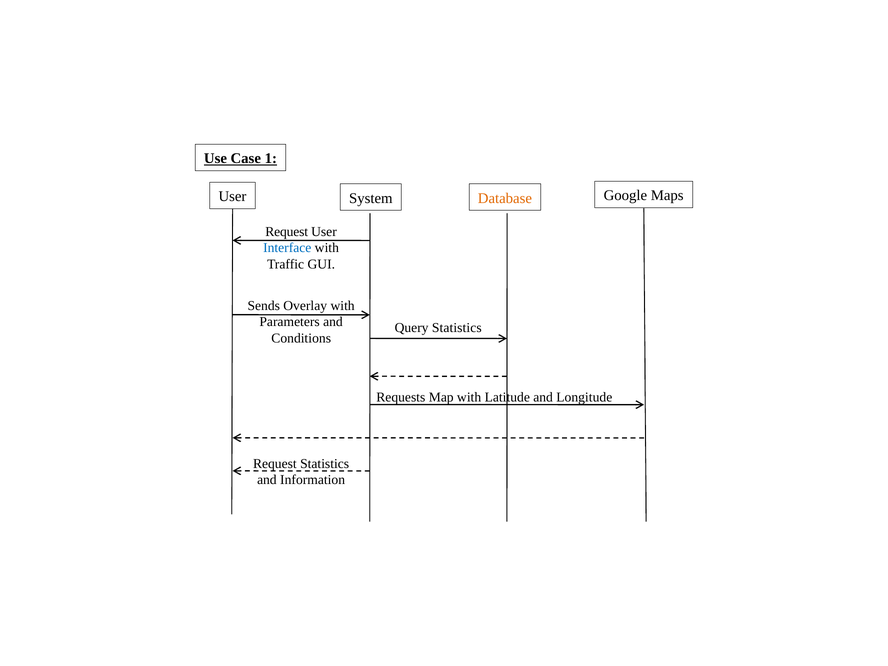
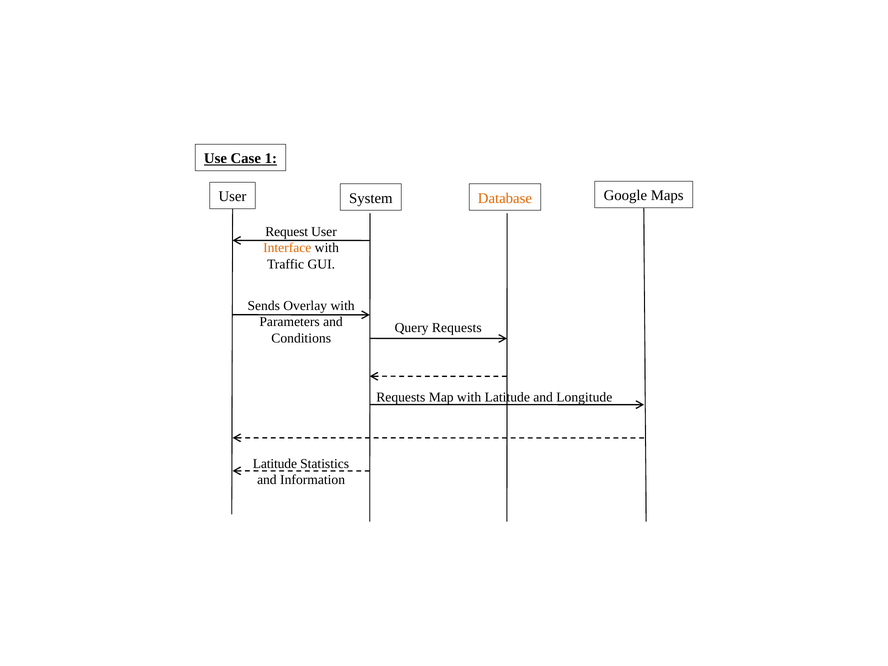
Interface colour: blue -> orange
Query Statistics: Statistics -> Requests
Request at (275, 464): Request -> Latitude
